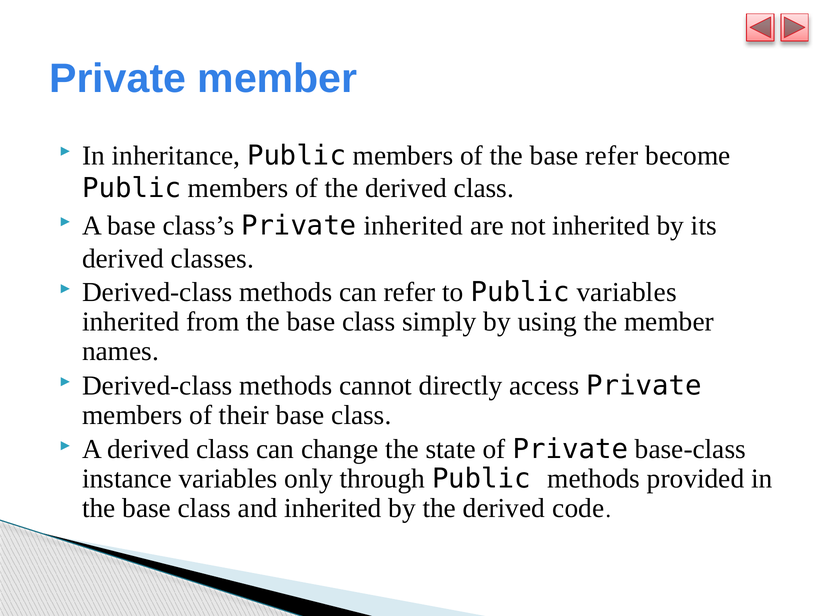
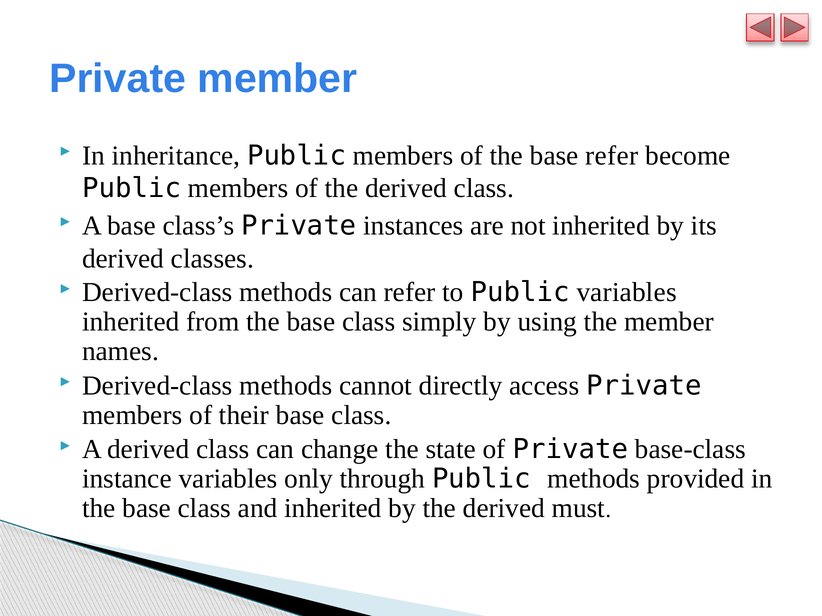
Private inherited: inherited -> instances
code: code -> must
